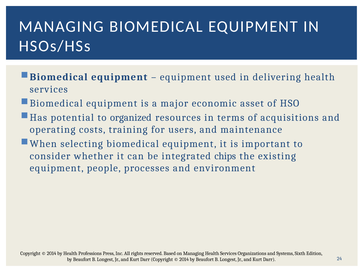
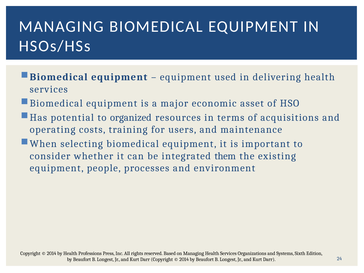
chips: chips -> them
